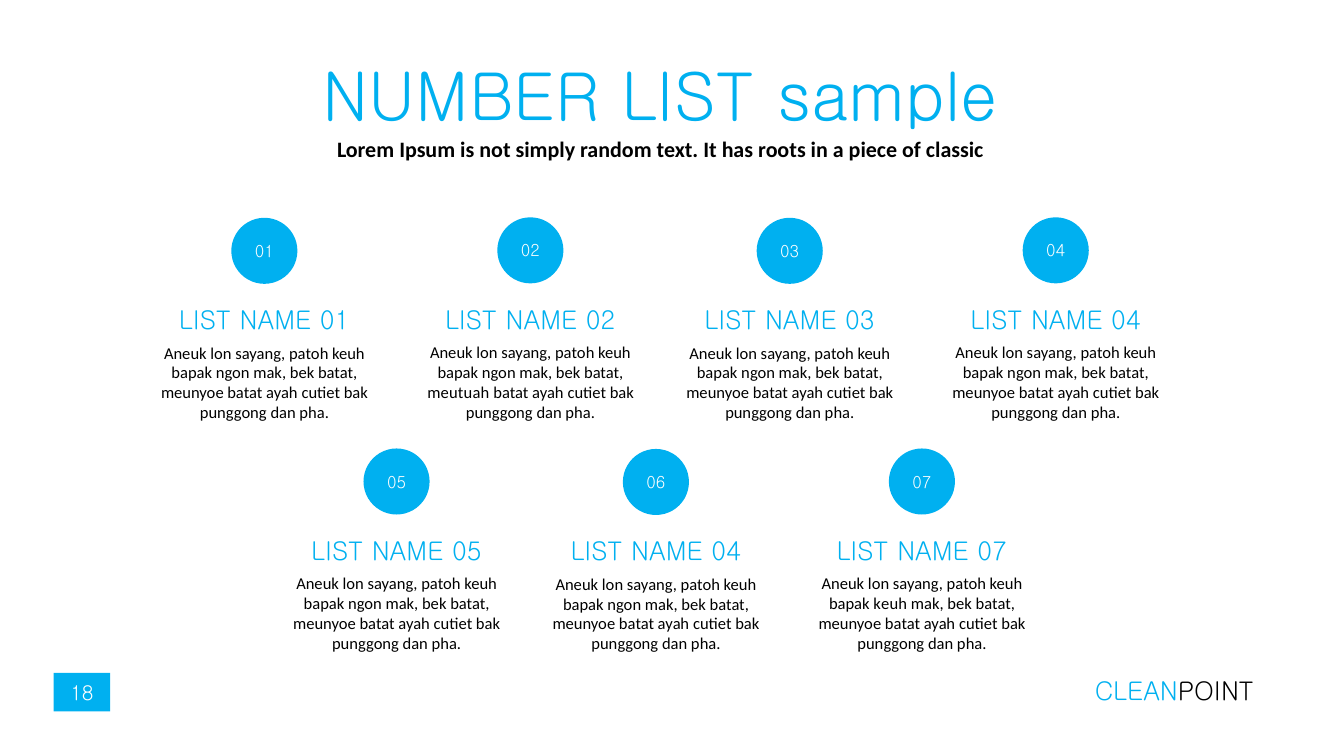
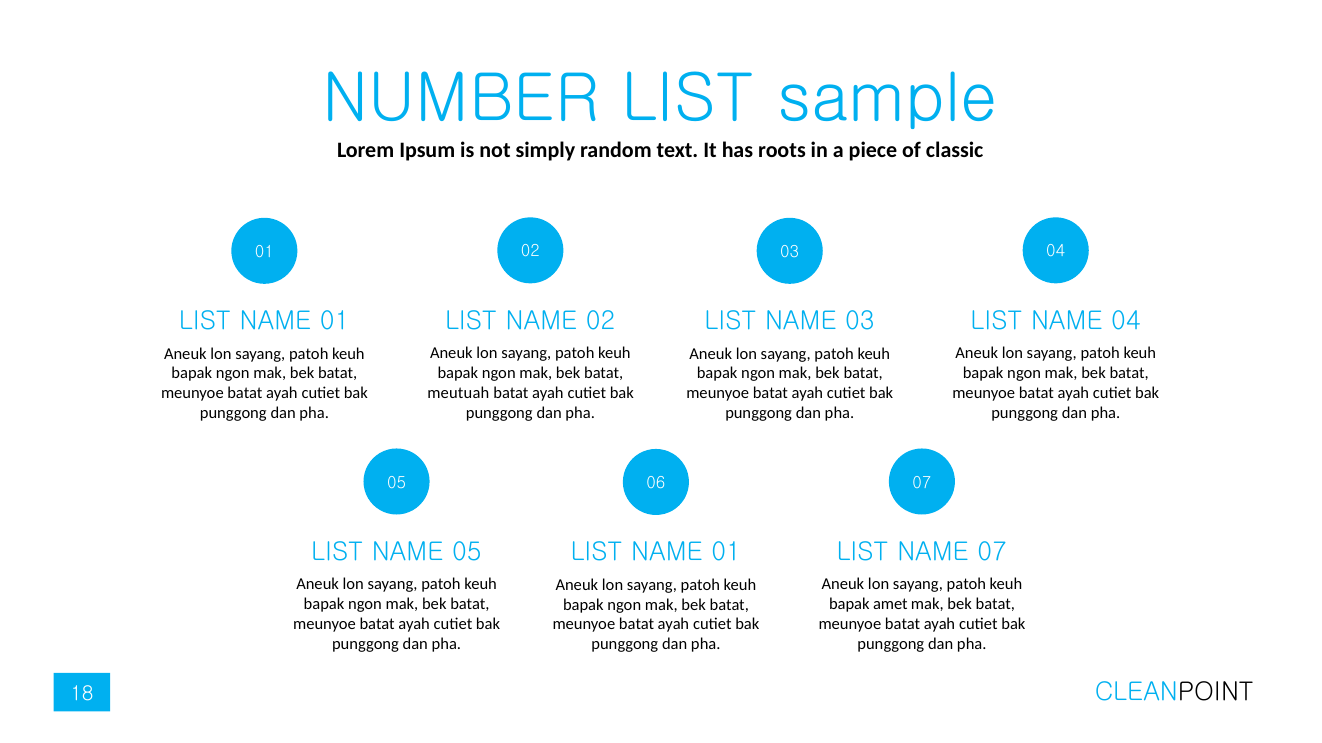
04 at (726, 553): 04 -> 01
bapak keuh: keuh -> amet
